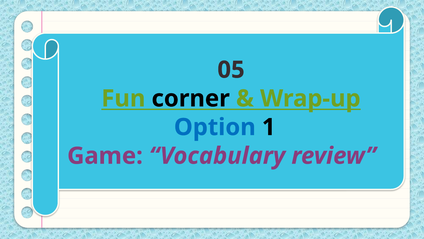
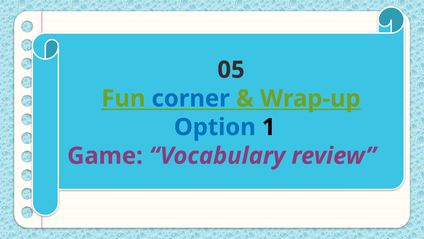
corner colour: black -> blue
